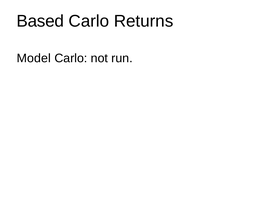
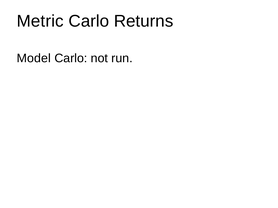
Based: Based -> Metric
